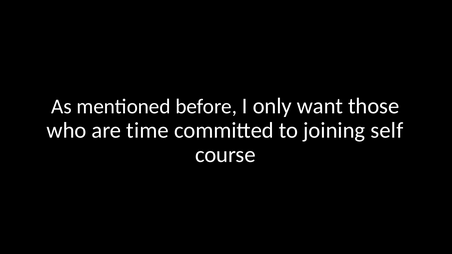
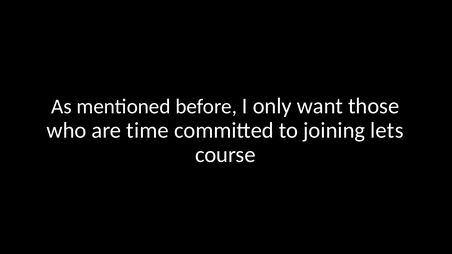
self: self -> lets
